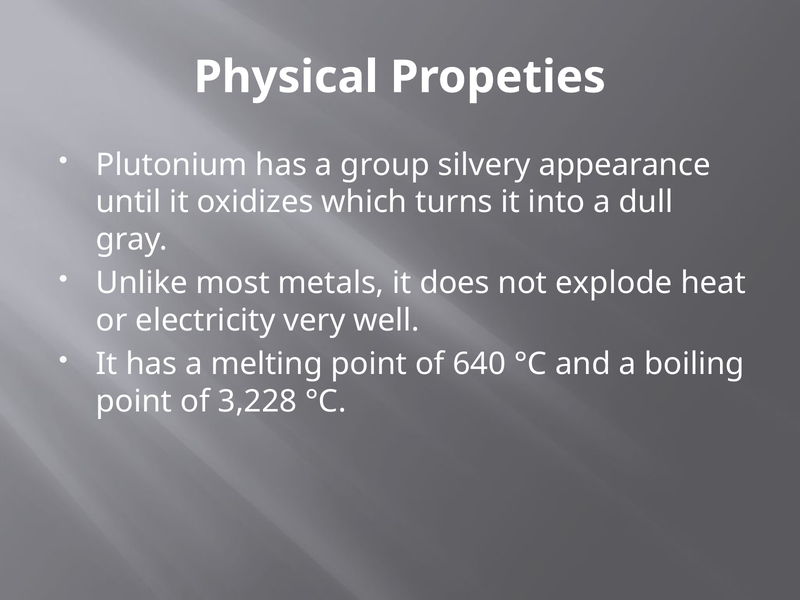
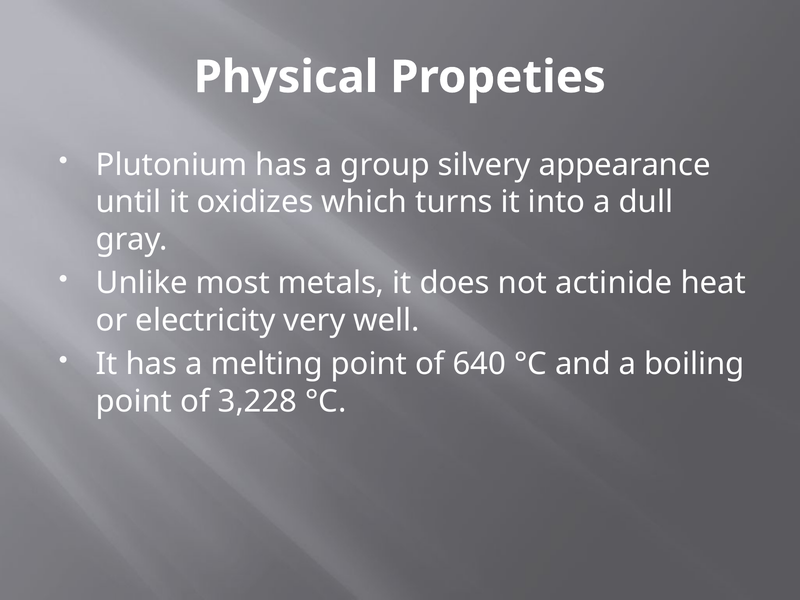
explode: explode -> actinide
